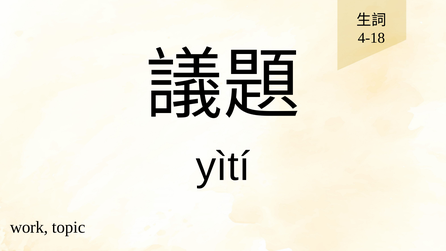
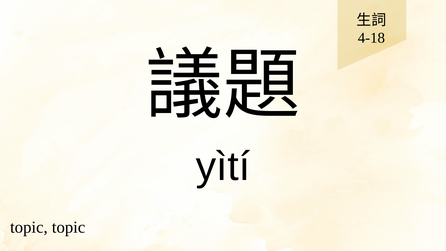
work at (29, 227): work -> topic
